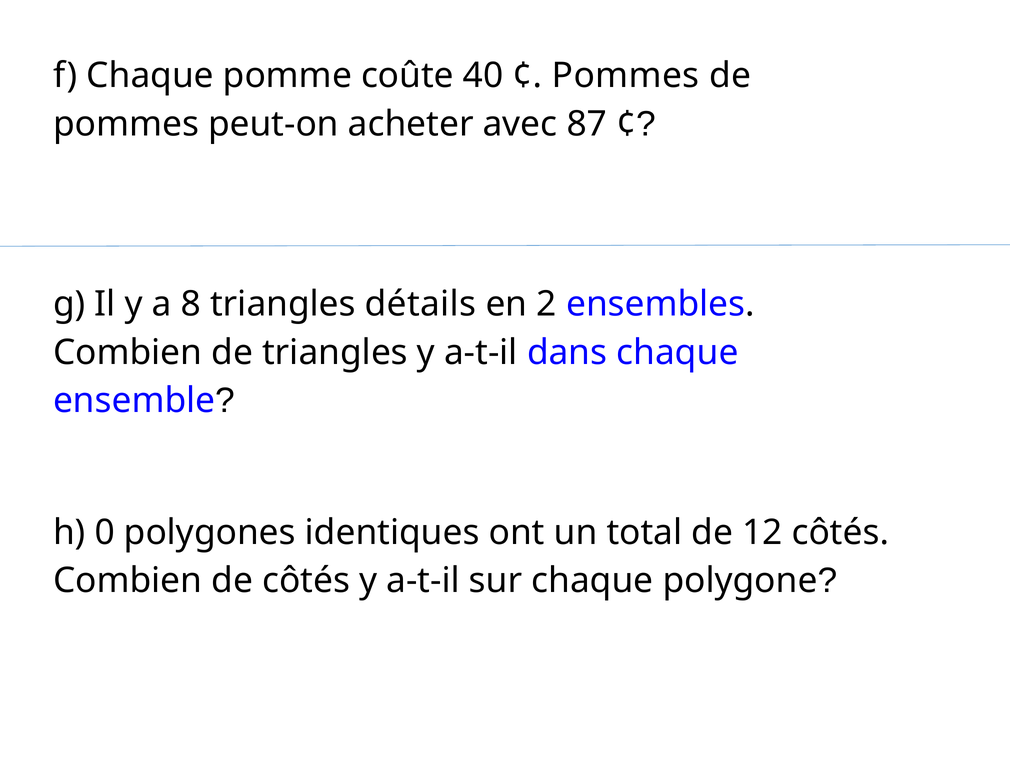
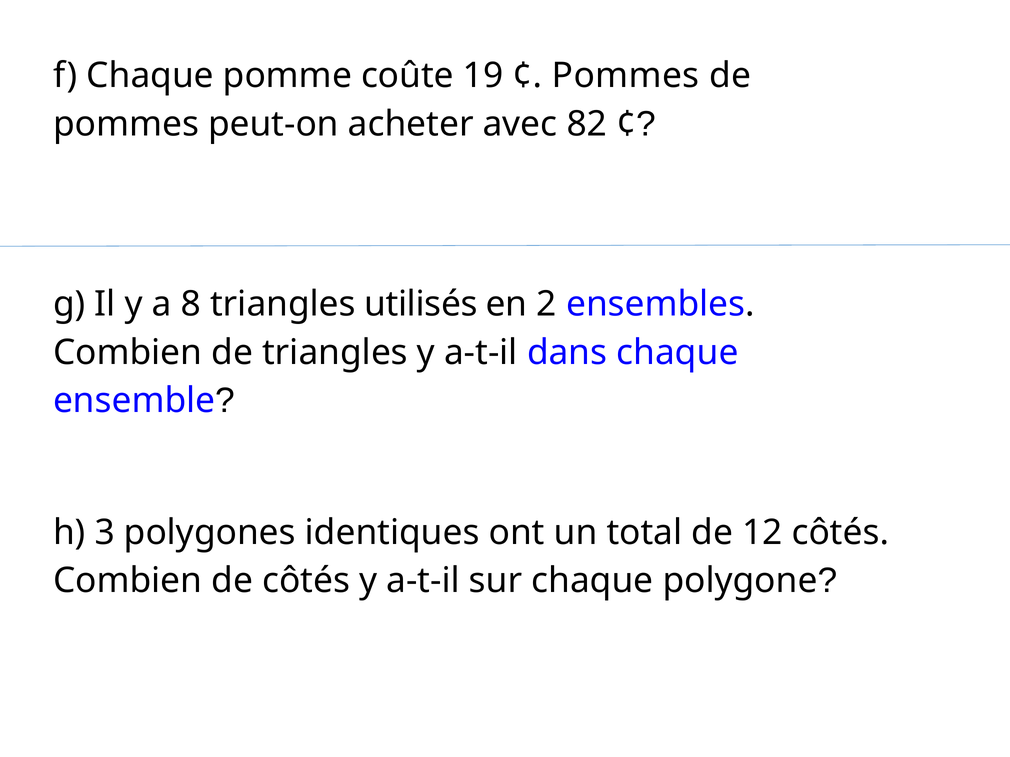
40: 40 -> 19
87: 87 -> 82
détails: détails -> utilisés
0: 0 -> 3
